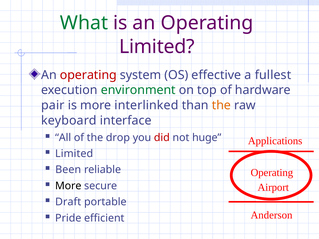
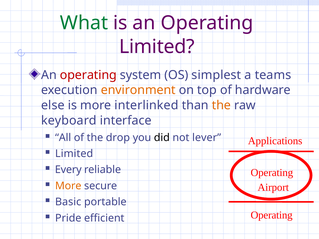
effective: effective -> simplest
fullest: fullest -> teams
environment colour: green -> orange
pair: pair -> else
did colour: red -> black
huge: huge -> lever
Been: Been -> Every
More at (68, 186) colour: black -> orange
Draft: Draft -> Basic
efficient Anderson: Anderson -> Operating
